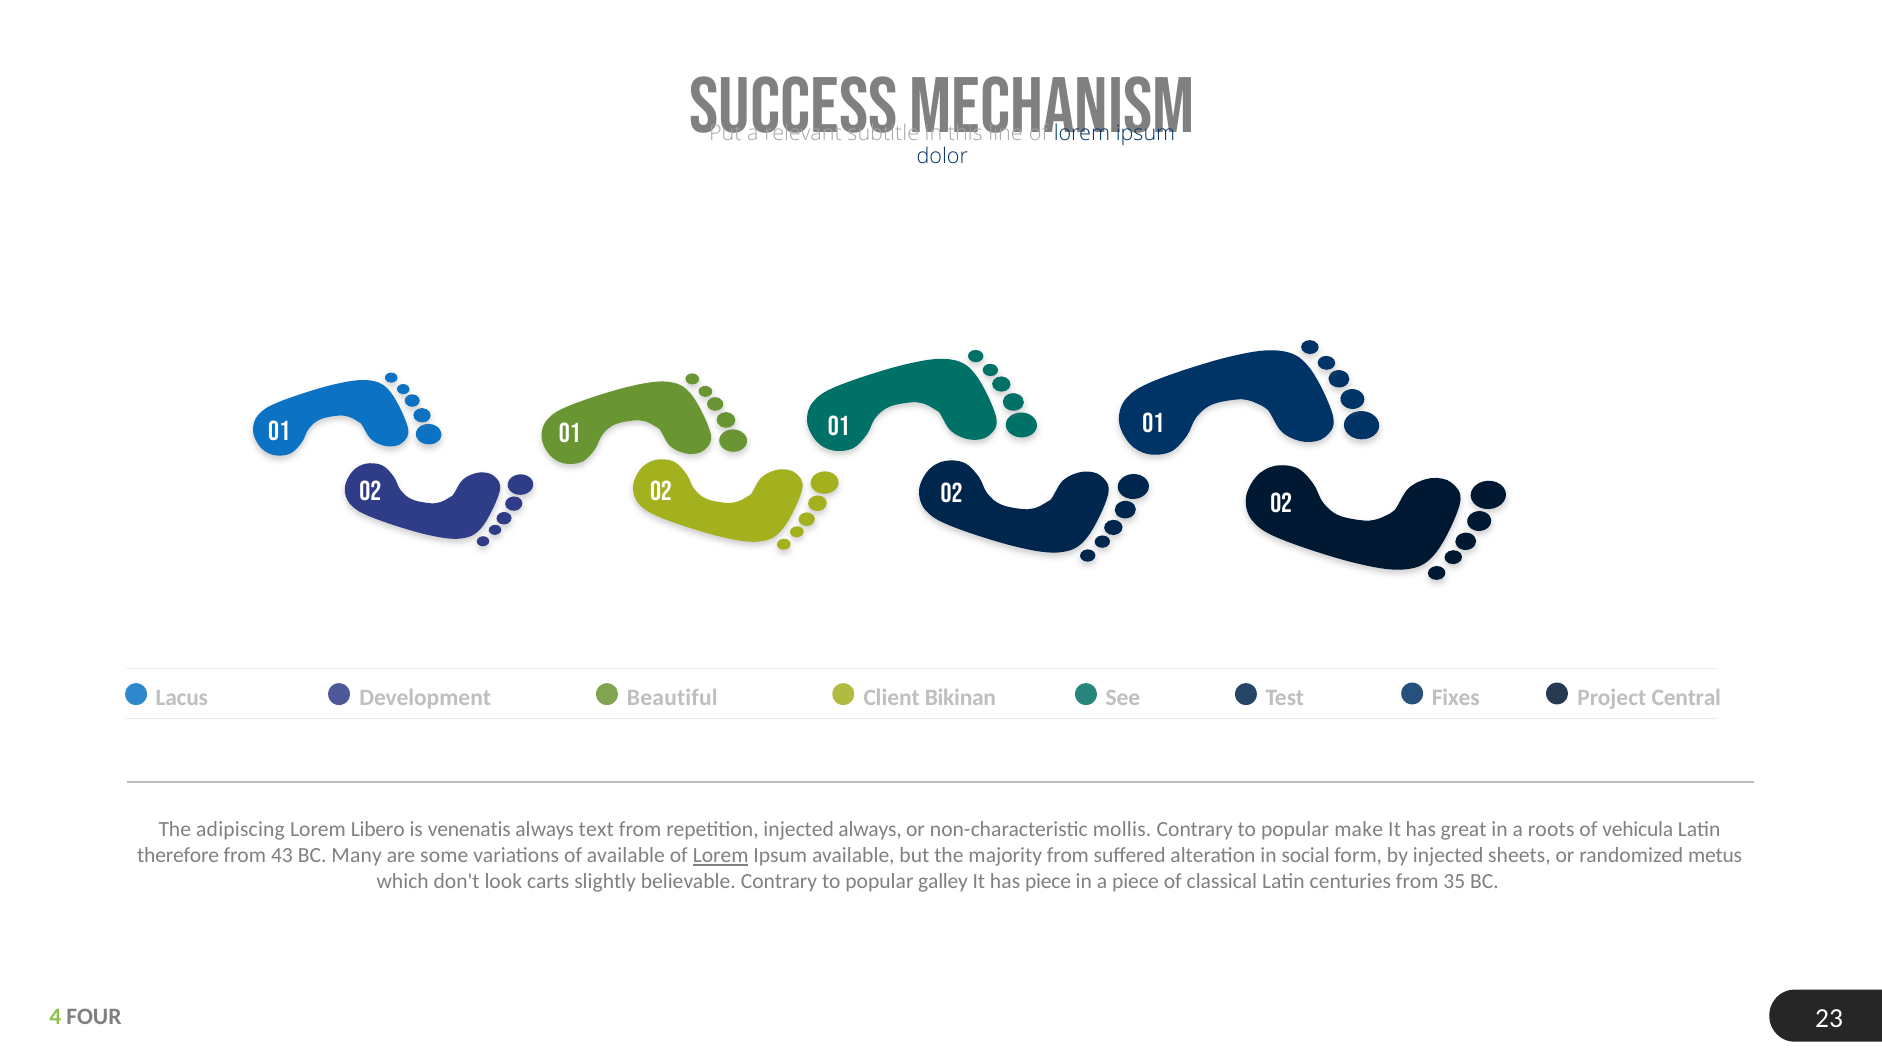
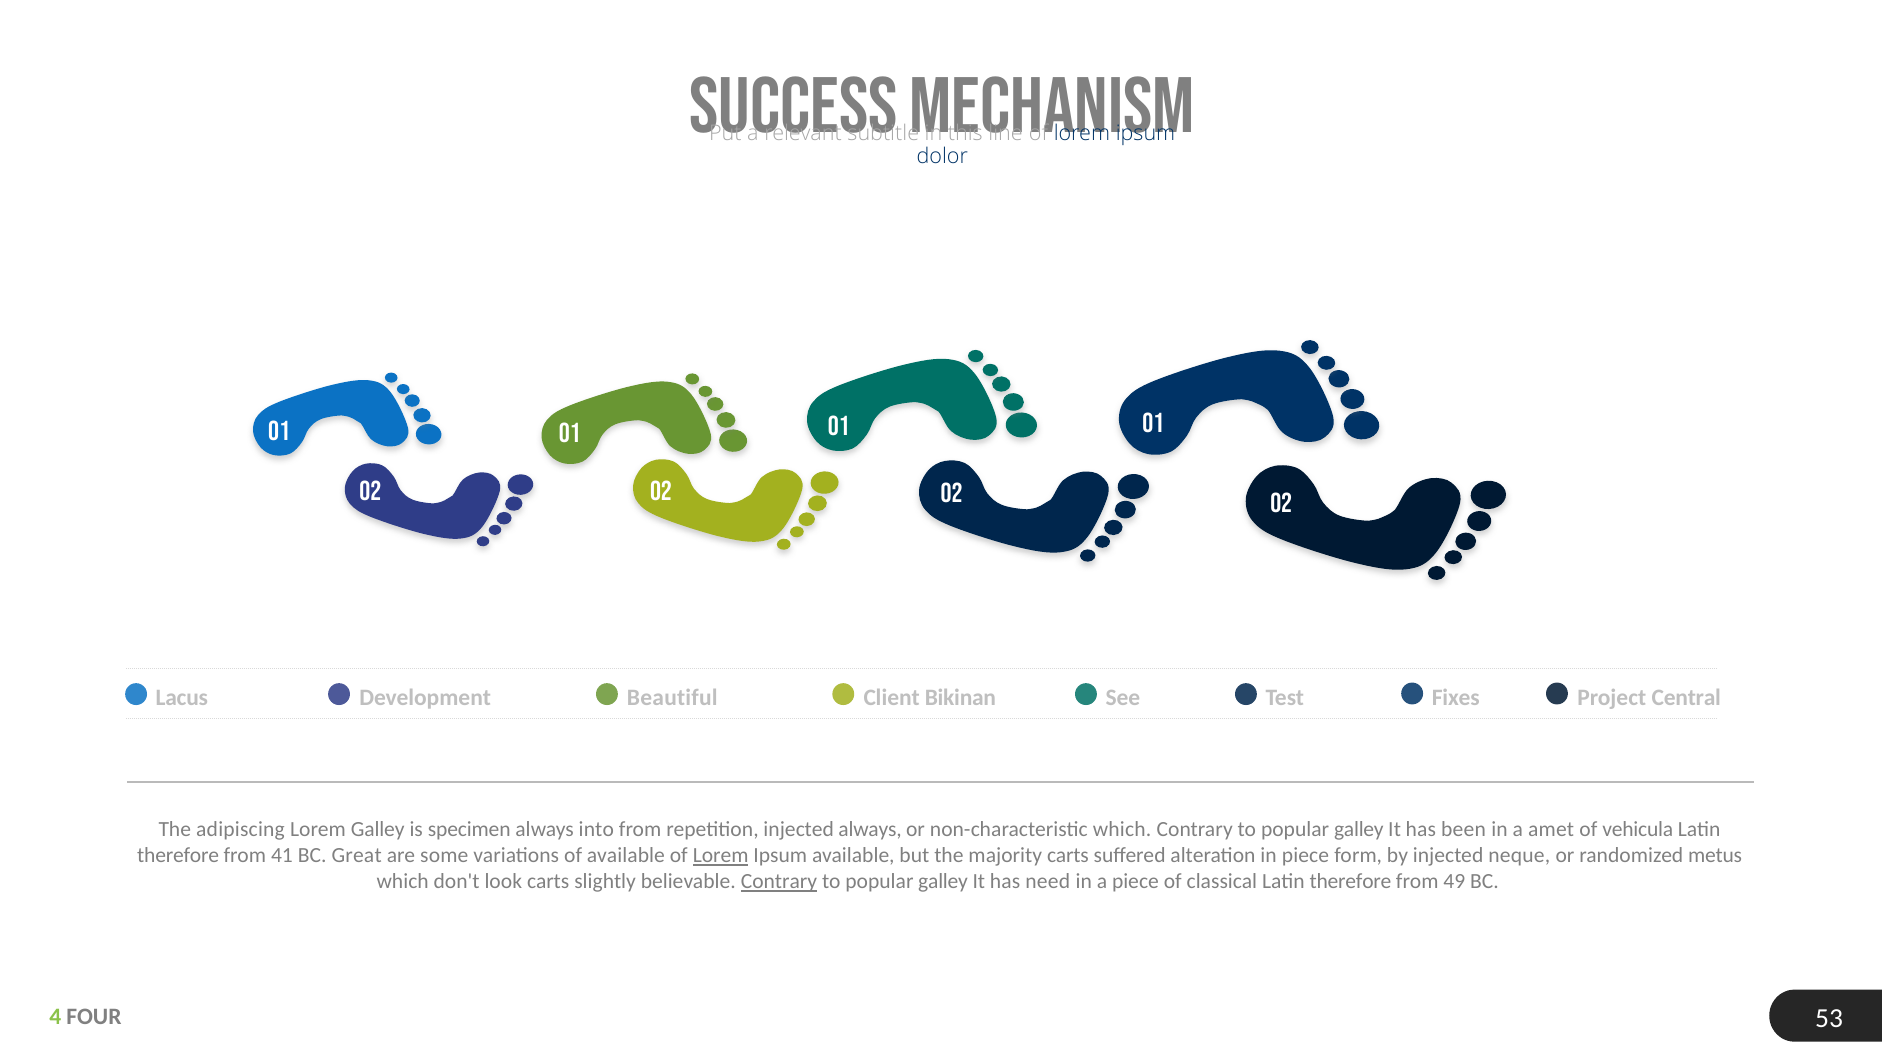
Lorem Libero: Libero -> Galley
venenatis: venenatis -> specimen
text: text -> into
non-characteristic mollis: mollis -> which
make at (1359, 829): make -> galley
great: great -> been
roots: roots -> amet
43: 43 -> 41
Many: Many -> Great
majority from: from -> carts
in social: social -> piece
sheets: sheets -> neque
Contrary at (779, 881) underline: none -> present
has piece: piece -> need
classical Latin centuries: centuries -> therefore
35: 35 -> 49
23: 23 -> 53
